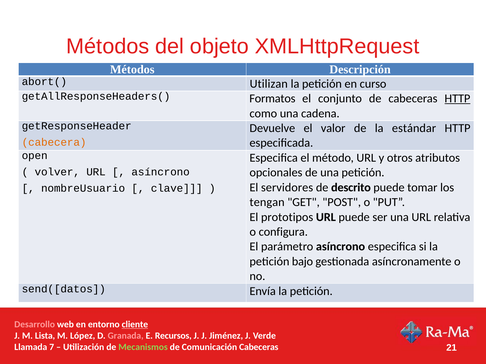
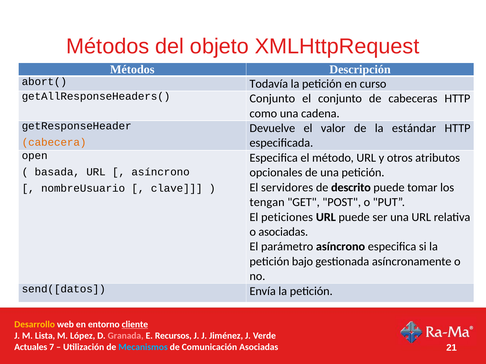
Utilizan: Utilizan -> Todavía
getAllResponseHeaders( Formatos: Formatos -> Conjunto
HTTP at (457, 99) underline: present -> none
volver: volver -> basada
prototipos: prototipos -> peticiones
o configura: configura -> asociadas
Desarrollo colour: pink -> yellow
Llamada: Llamada -> Actuales
Mecanismos colour: light green -> light blue
Comunicación Cabeceras: Cabeceras -> Asociadas
